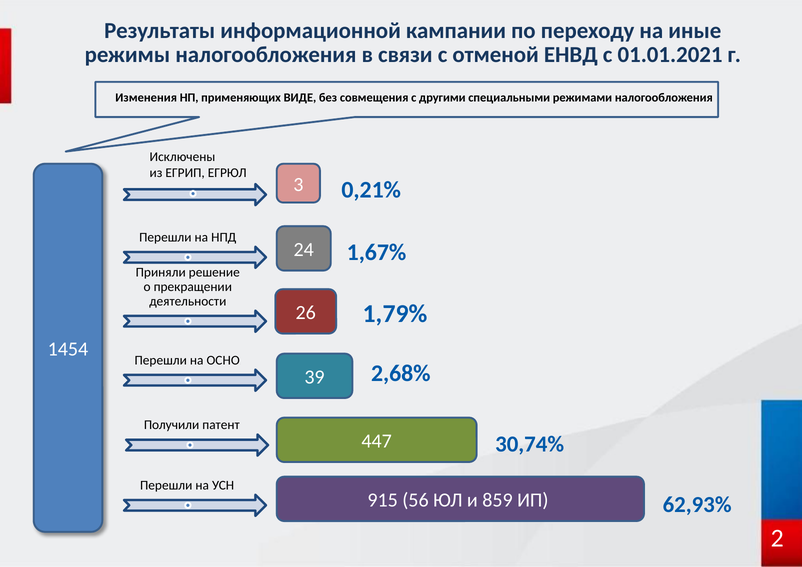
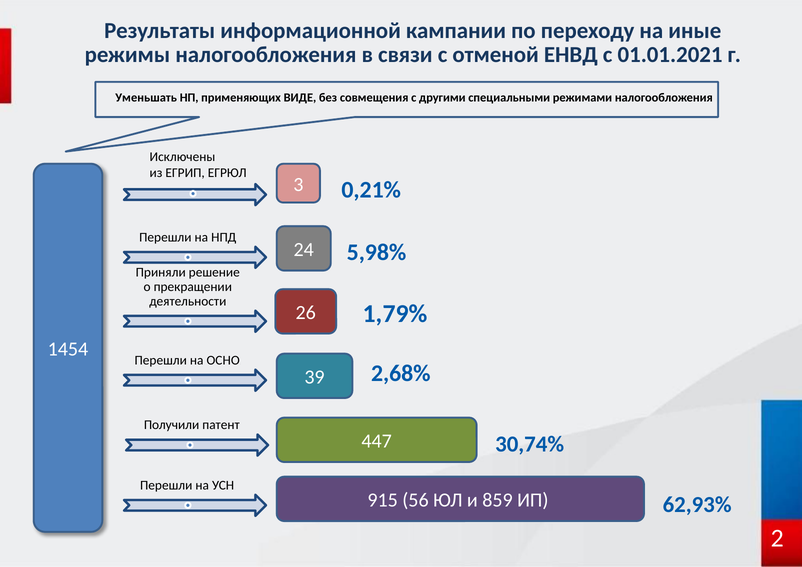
Изменения: Изменения -> Уменьшать
1,67%: 1,67% -> 5,98%
